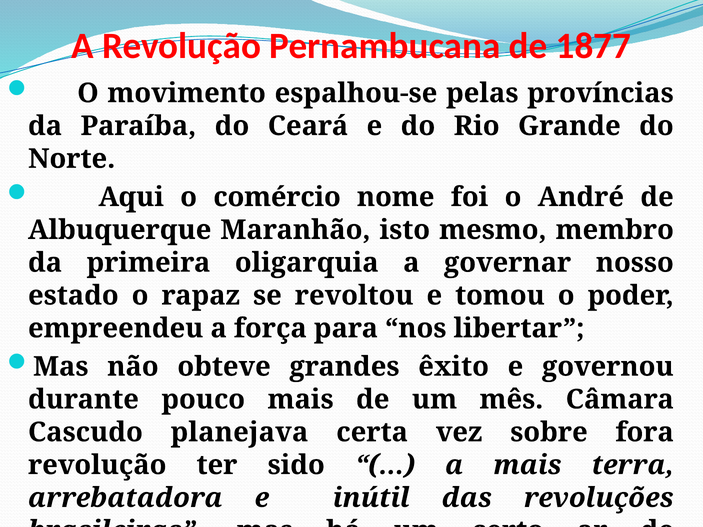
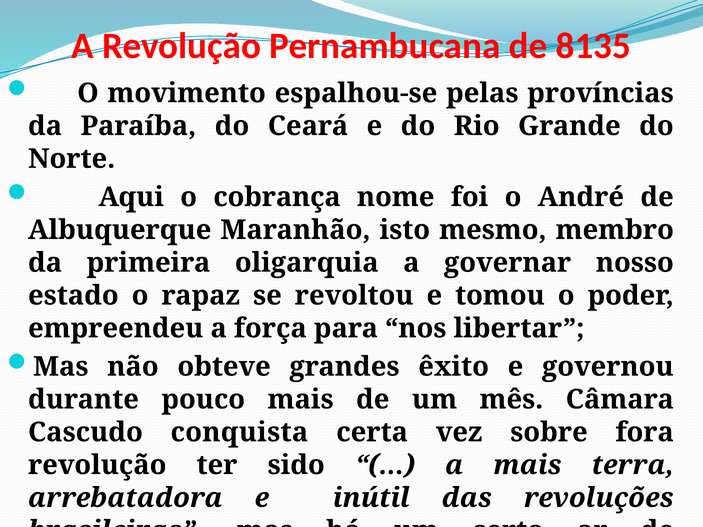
1877: 1877 -> 8135
comércio: comércio -> cobrança
planejava: planejava -> conquista
